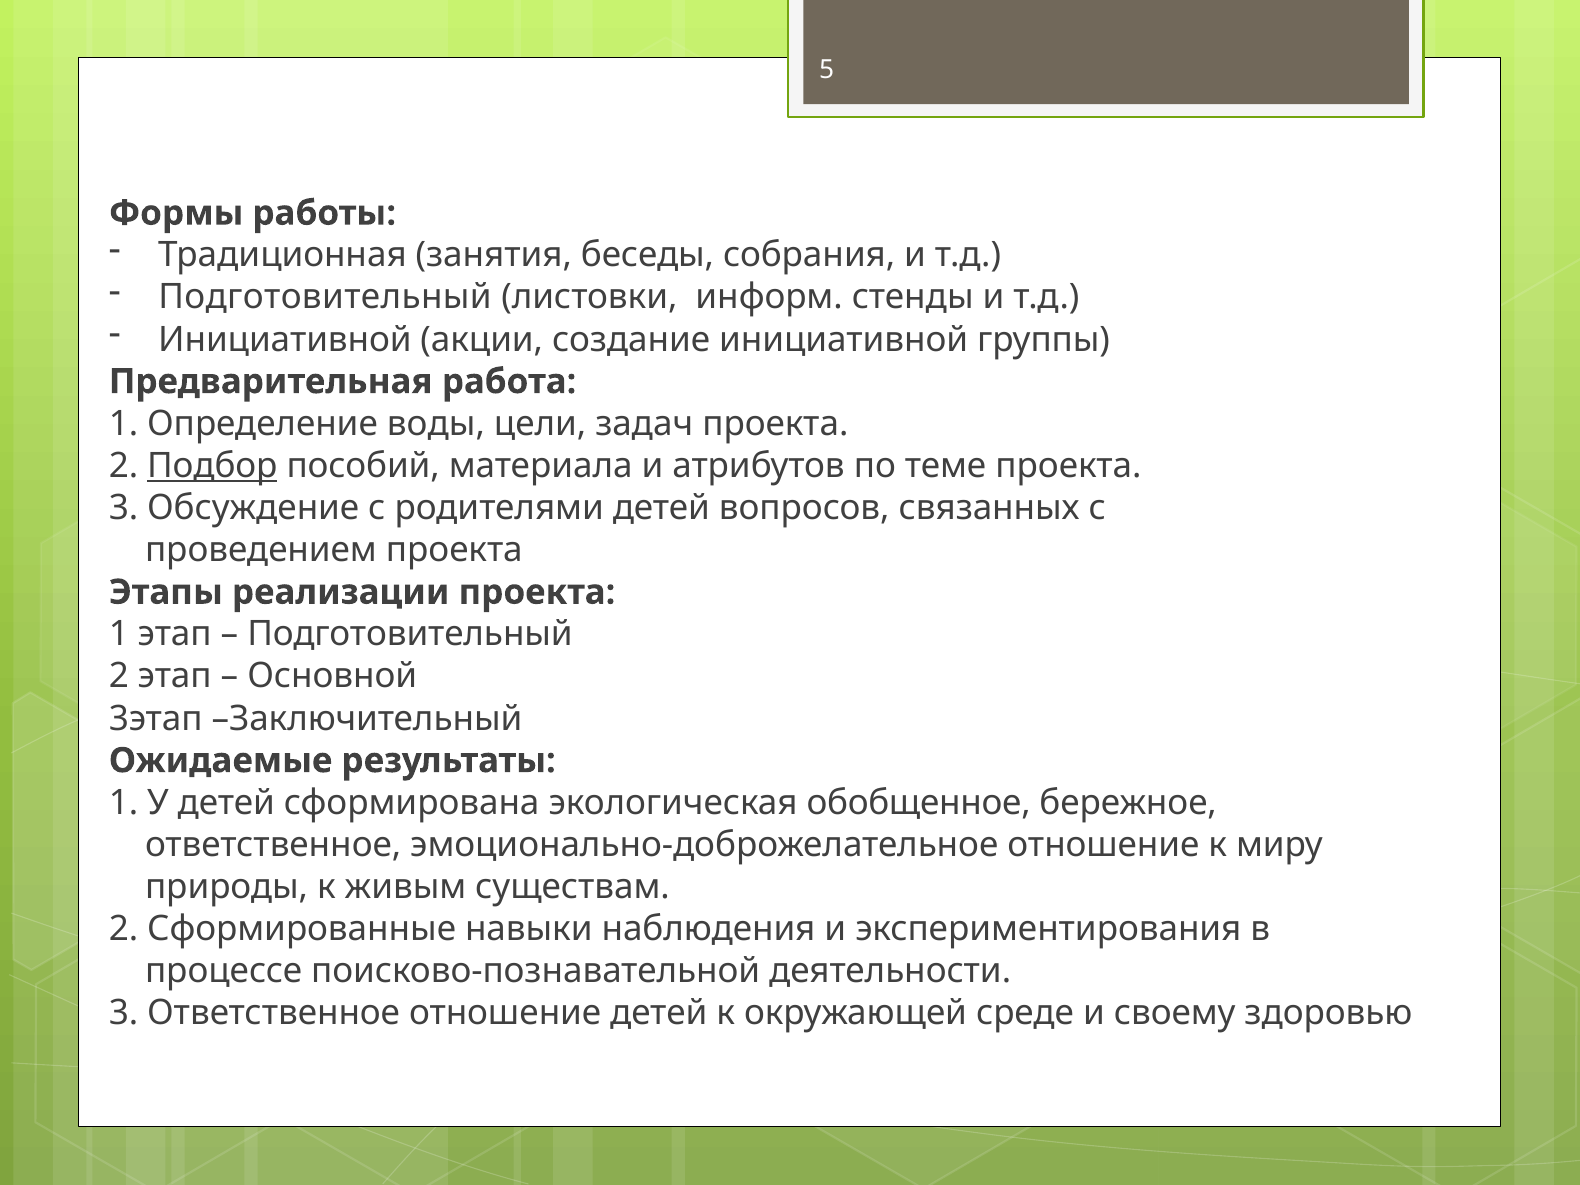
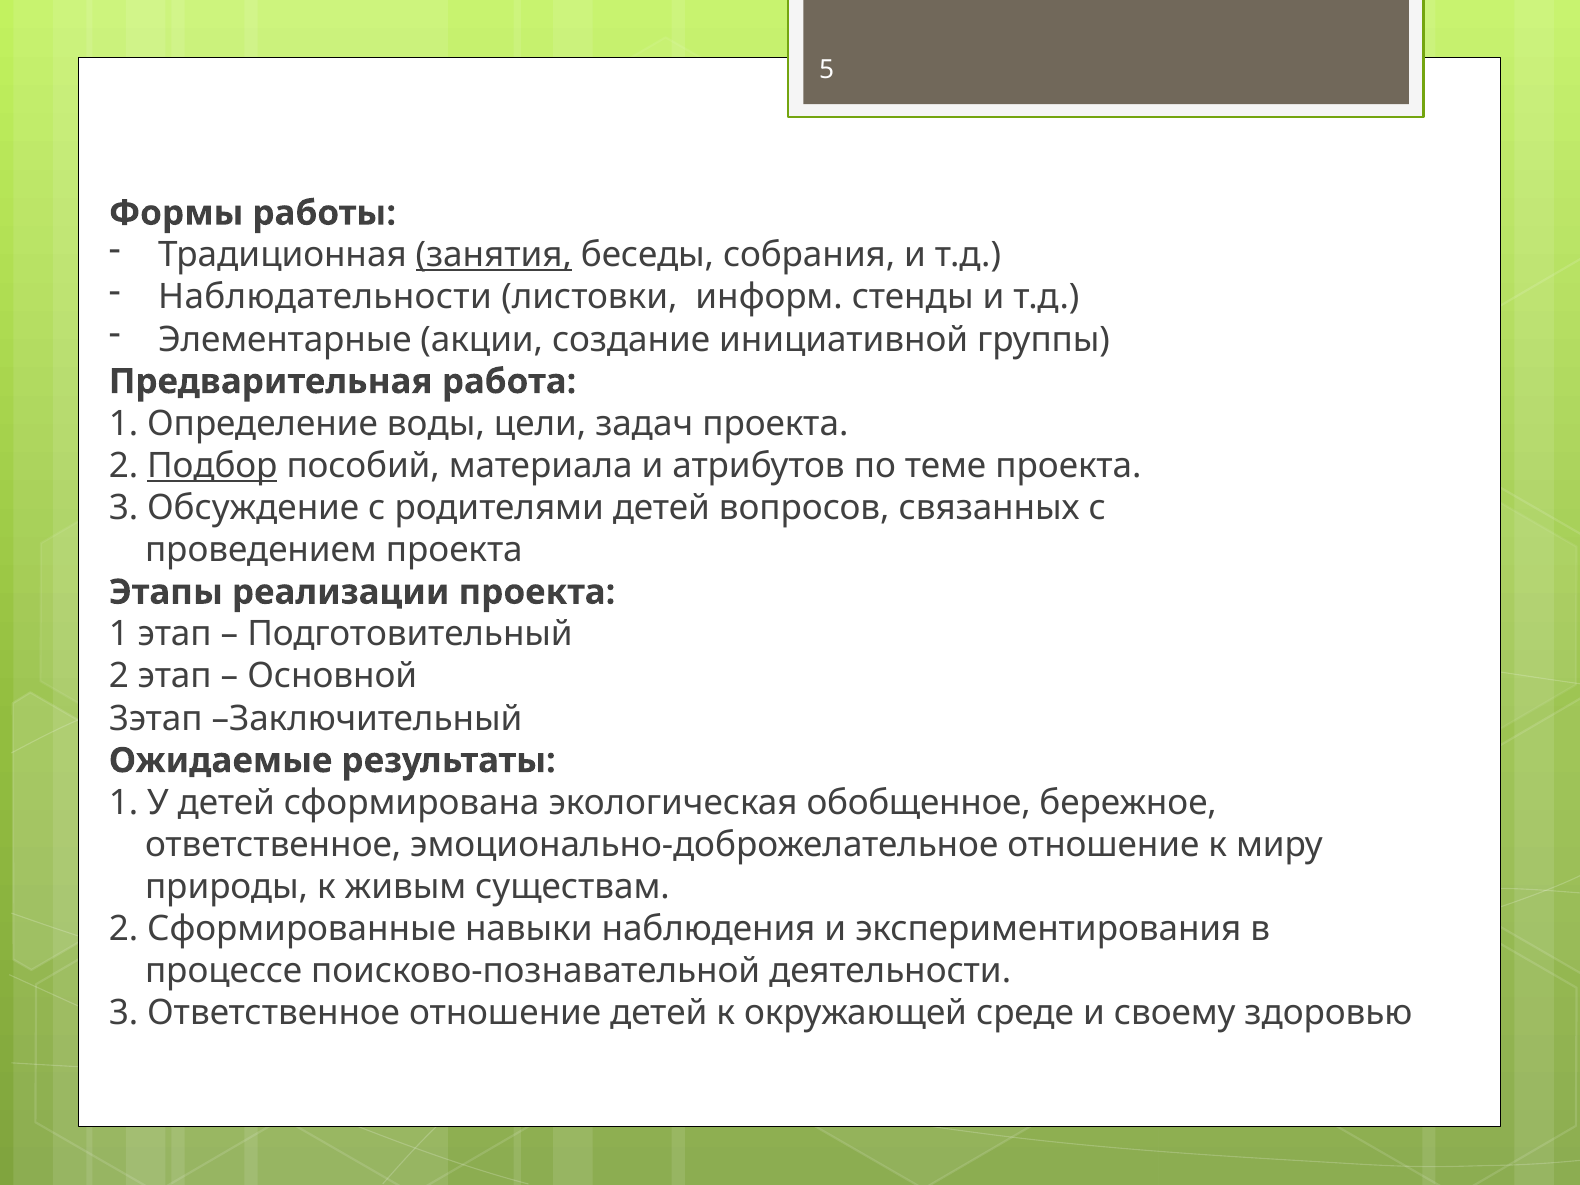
занятия underline: none -> present
Подготовительный at (325, 297): Подготовительный -> Наблюдательности
Инициативной at (285, 340): Инициативной -> Элементарные
